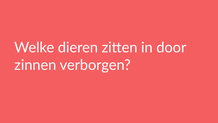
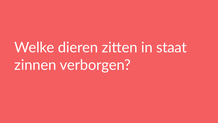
door: door -> staat
